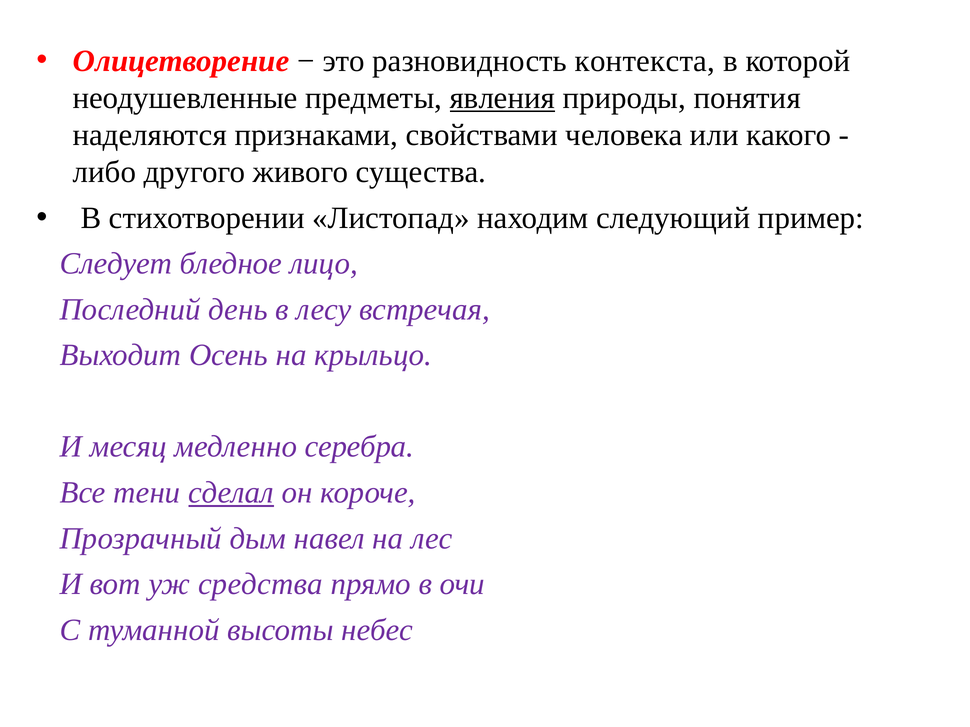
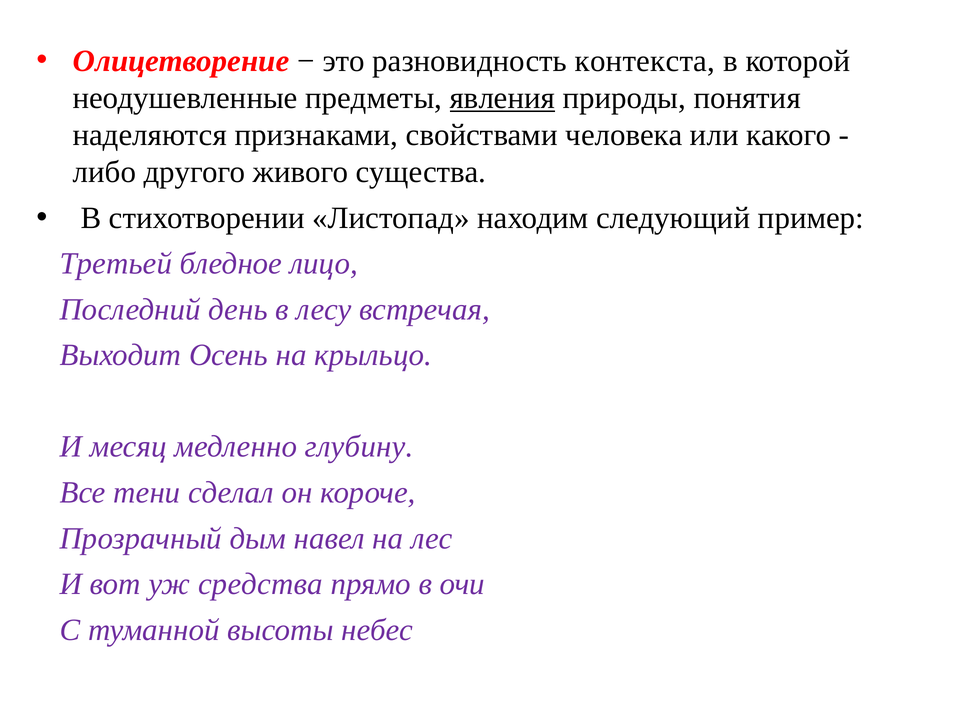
Следует: Следует -> Третьей
серебра: серебра -> глубину
сделал underline: present -> none
